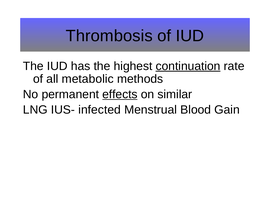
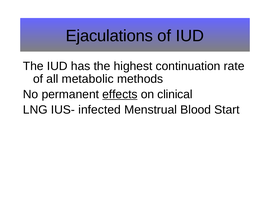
Thrombosis: Thrombosis -> Ejaculations
continuation underline: present -> none
similar: similar -> clinical
Gain: Gain -> Start
